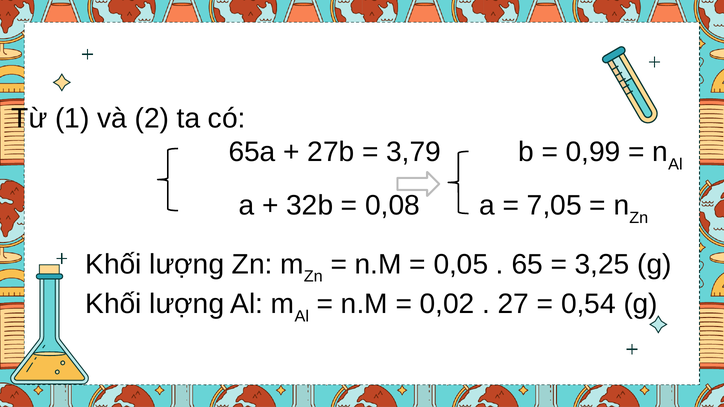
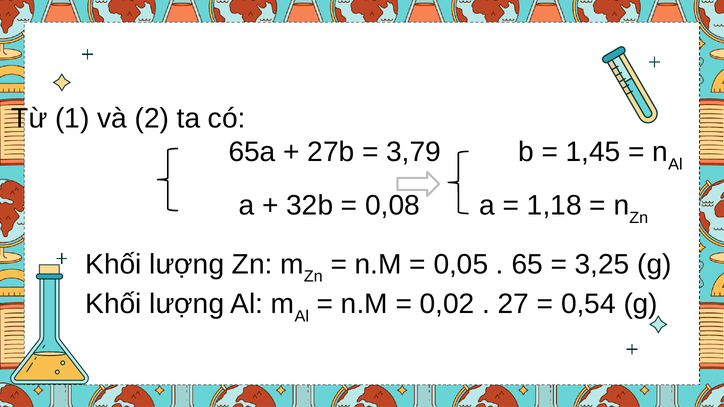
0,99: 0,99 -> 1,45
7,05: 7,05 -> 1,18
